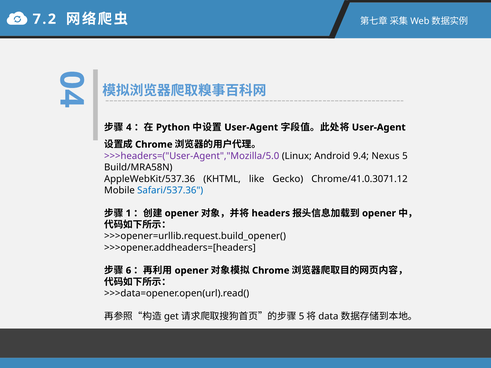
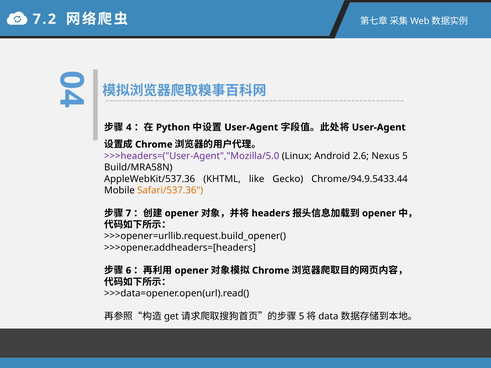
9.4: 9.4 -> 2.6
Chrome/41.0.3071.12: Chrome/41.0.3071.12 -> Chrome/94.9.5433.44
Safari/537.36 colour: blue -> orange
1: 1 -> 7
